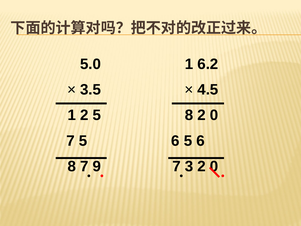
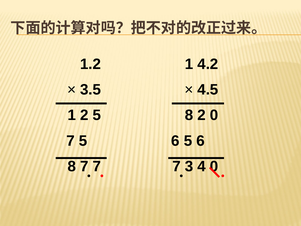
5.0: 5.0 -> 1.2
6.2: 6.2 -> 4.2
7 9: 9 -> 7
3 2: 2 -> 4
